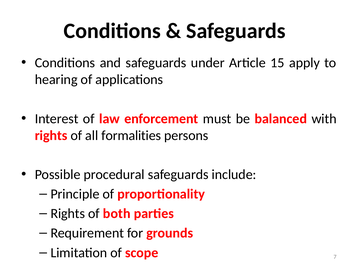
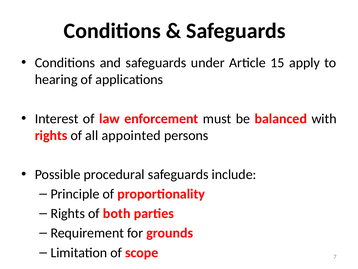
formalities: formalities -> appointed
